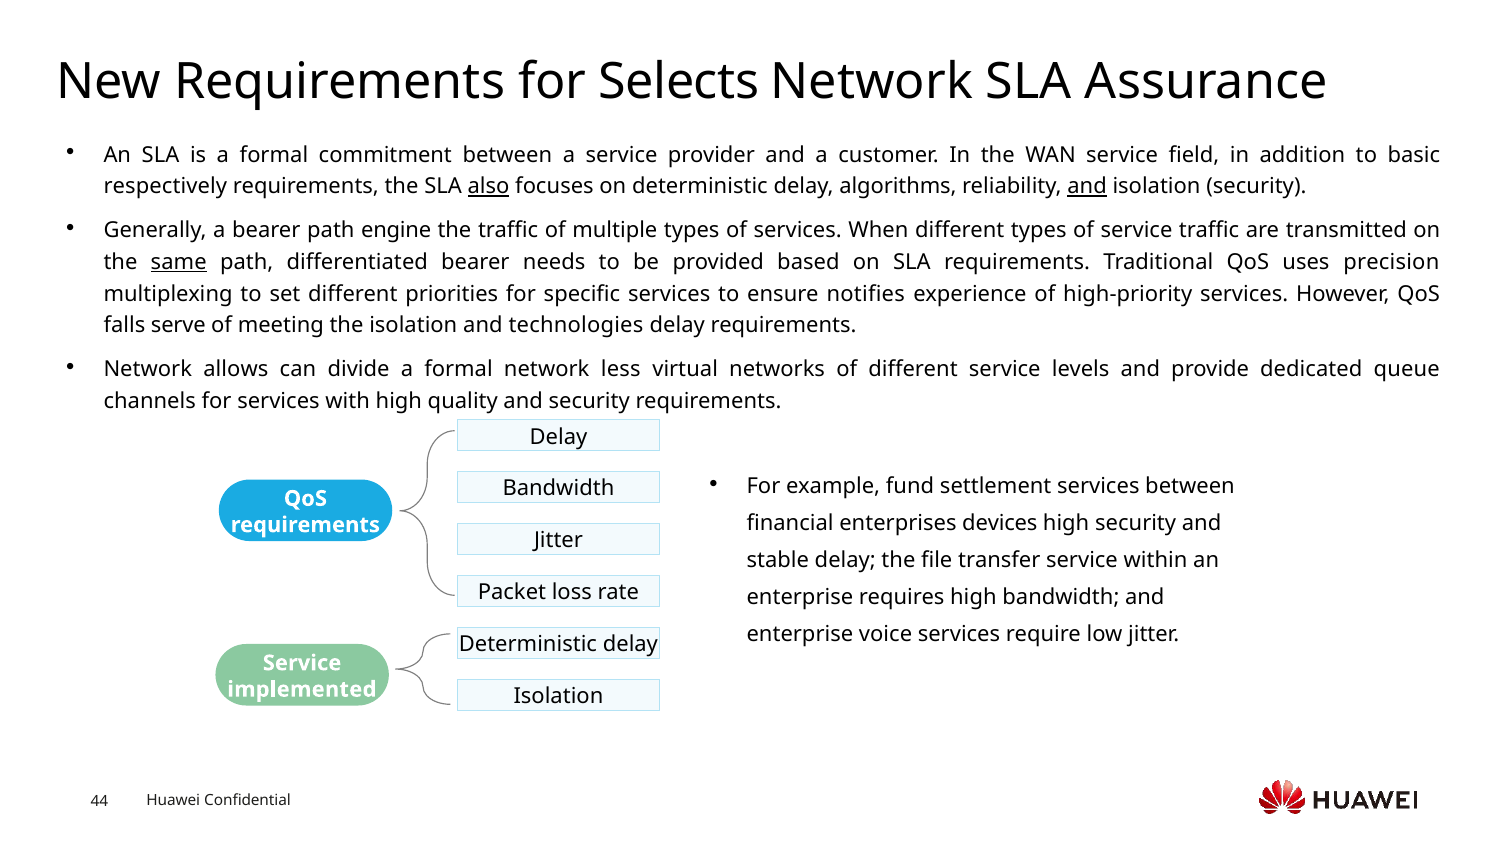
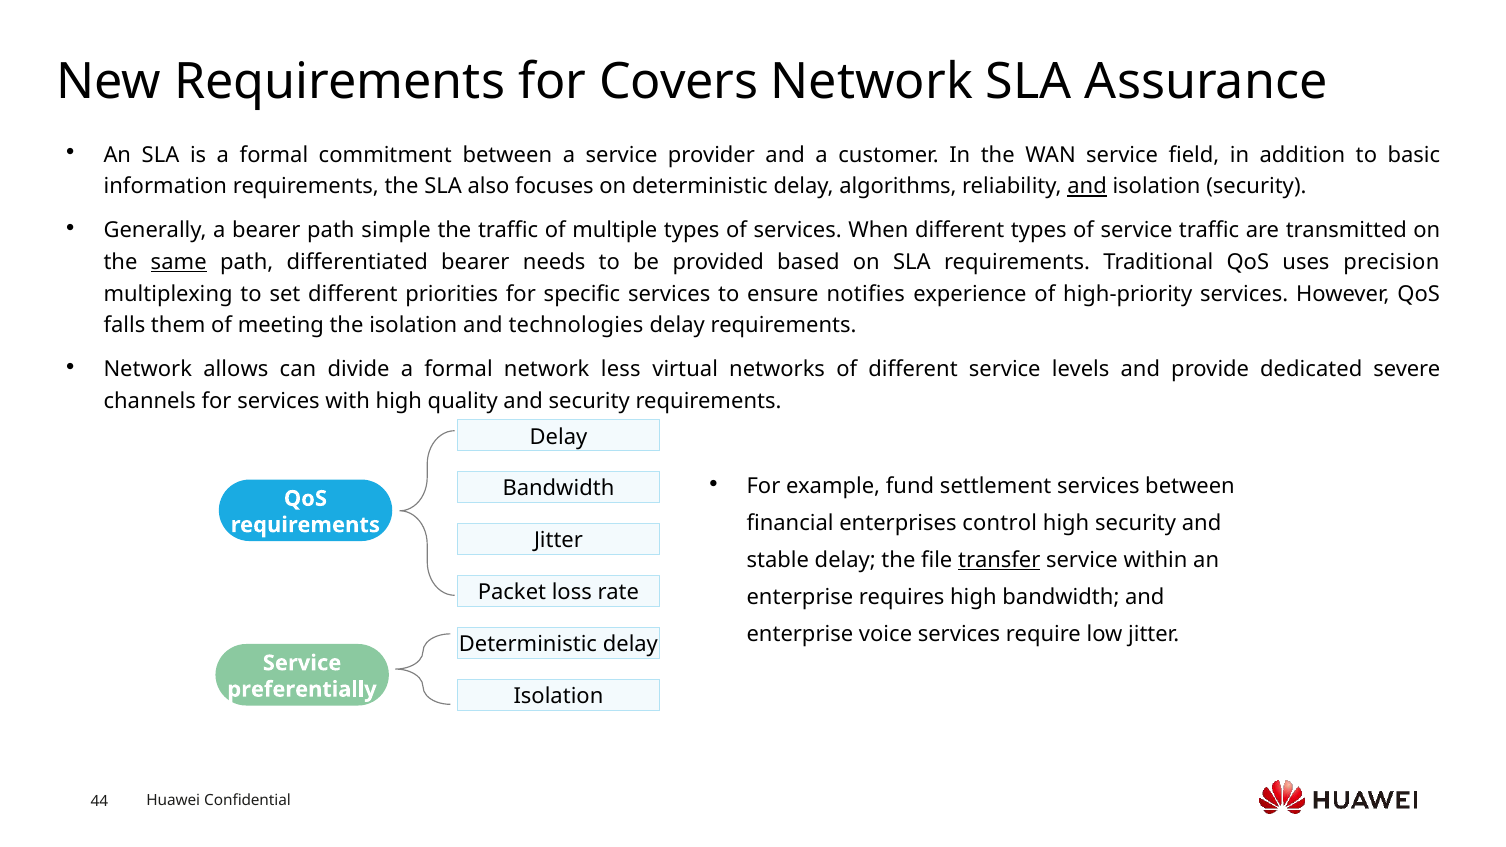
Selects: Selects -> Covers
respectively: respectively -> information
also underline: present -> none
engine: engine -> simple
serve: serve -> them
queue: queue -> severe
devices: devices -> control
transfer underline: none -> present
implemented: implemented -> preferentially
